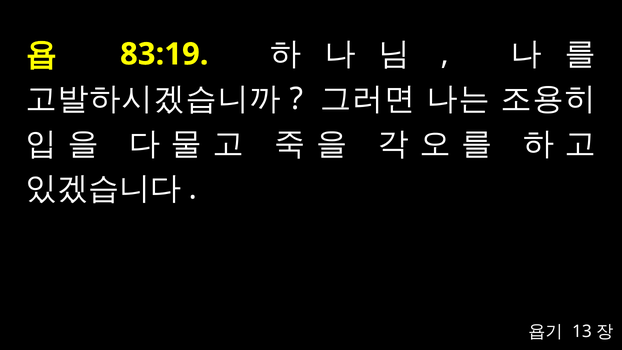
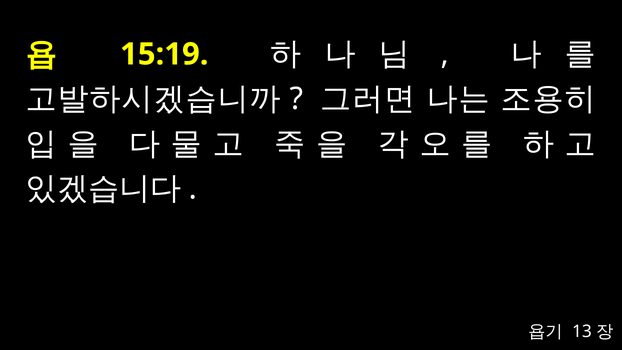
83:19: 83:19 -> 15:19
